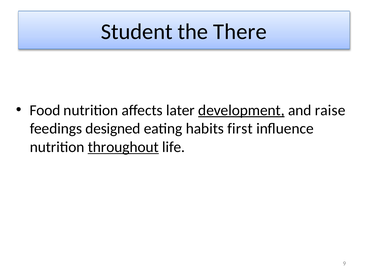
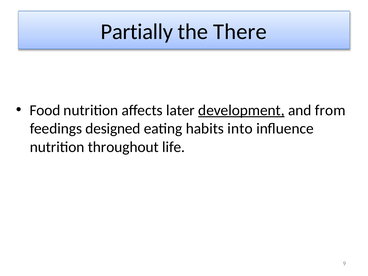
Student: Student -> Partially
raise: raise -> from
first: first -> into
throughout underline: present -> none
